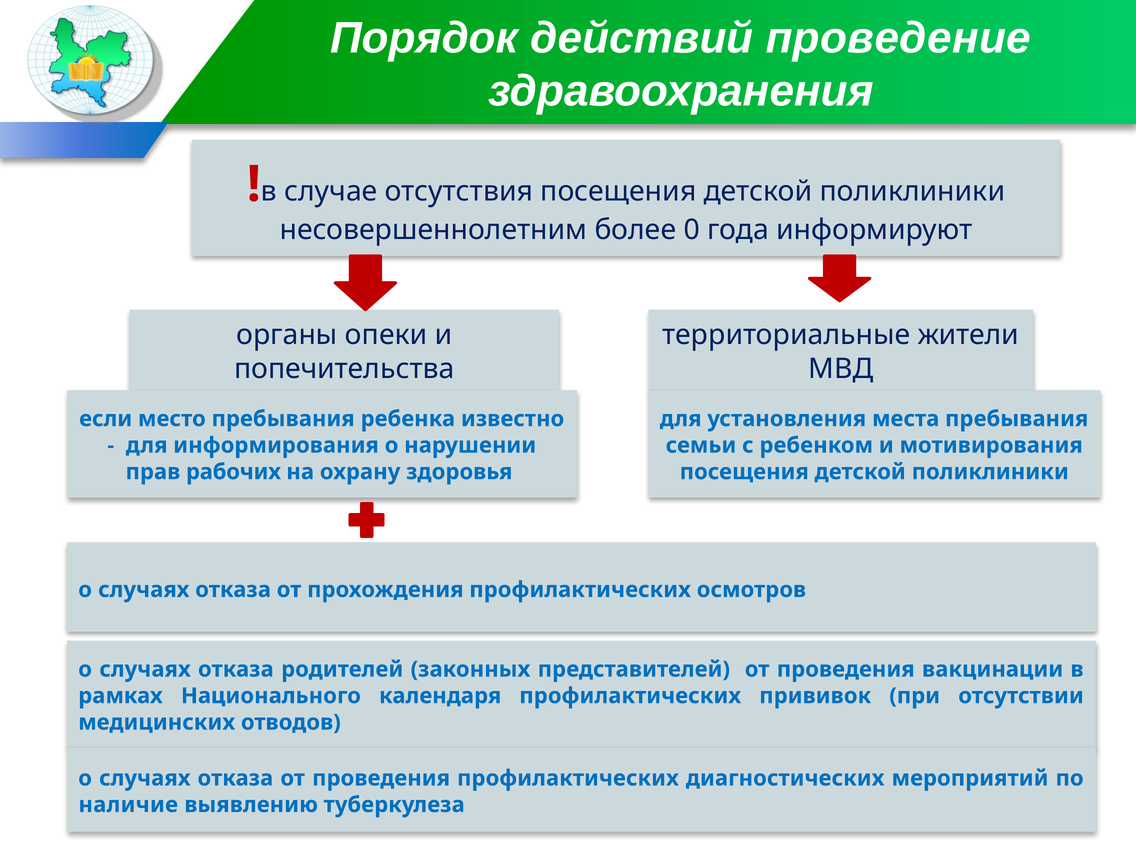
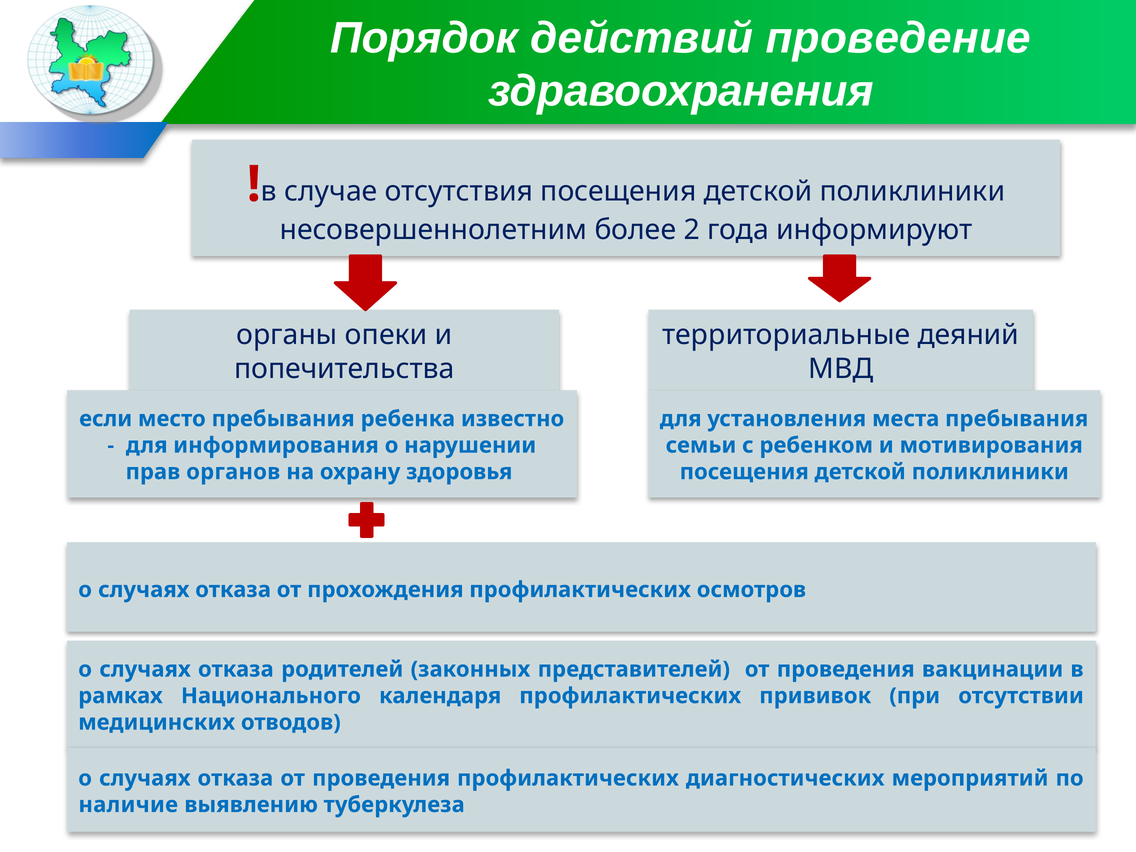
0: 0 -> 2
жители: жители -> деяний
рабочих: рабочих -> органов
